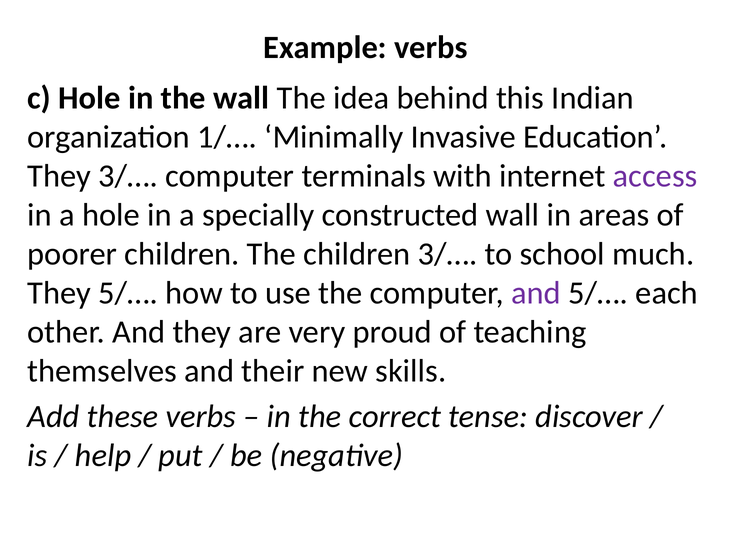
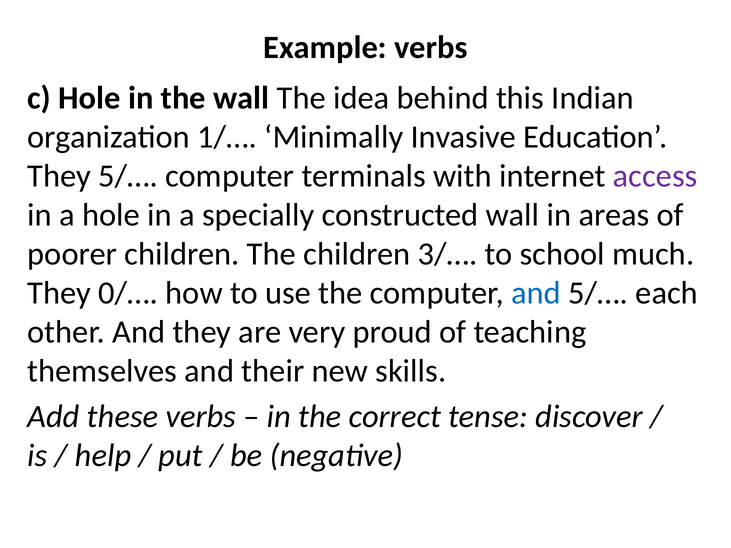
They 3/…: 3/… -> 5/…
They 5/…: 5/… -> 0/…
and at (536, 293) colour: purple -> blue
